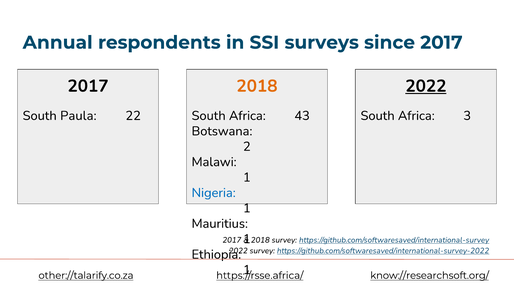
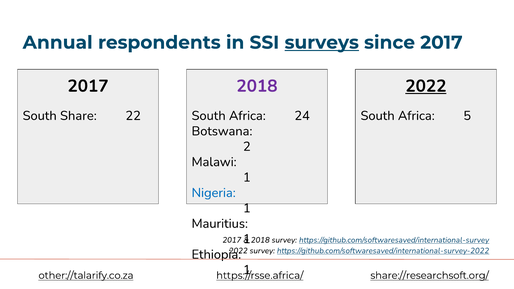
surveys underline: none -> present
2018 at (257, 86) colour: orange -> purple
Paula: Paula -> Share
43: 43 -> 24
3: 3 -> 5
know://researchsoft.org/: know://researchsoft.org/ -> share://researchsoft.org/
